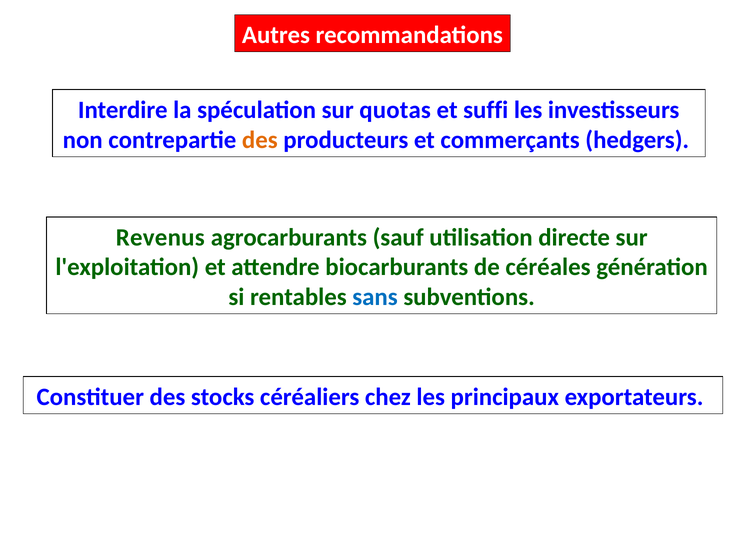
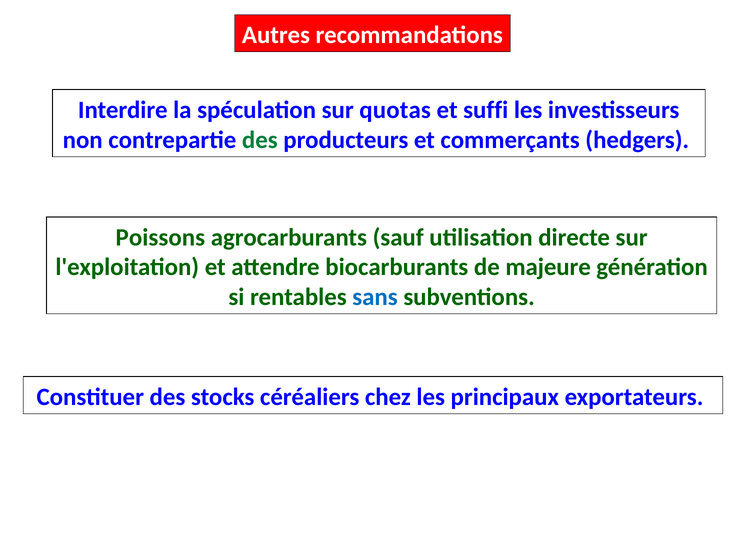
des at (260, 140) colour: orange -> green
Revenus: Revenus -> Poissons
céréales: céréales -> majeure
